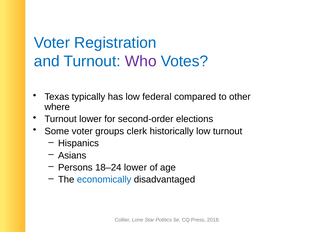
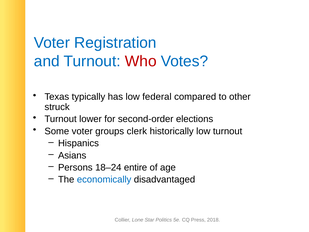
Who colour: purple -> red
where: where -> struck
18–24 lower: lower -> entire
